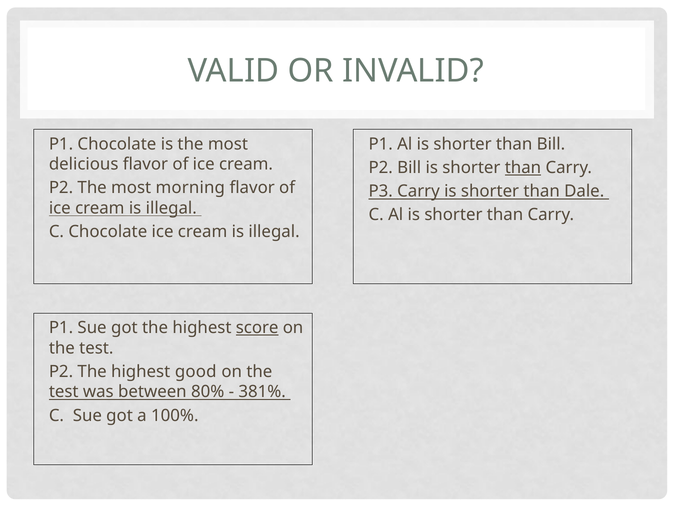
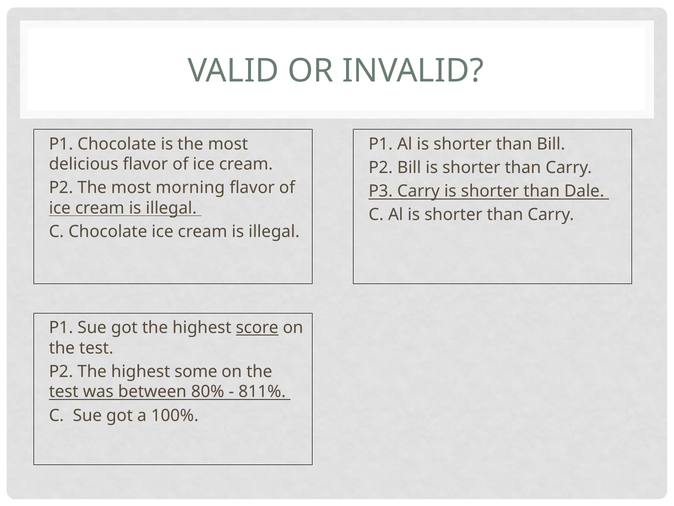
than at (523, 167) underline: present -> none
good: good -> some
381%: 381% -> 811%
